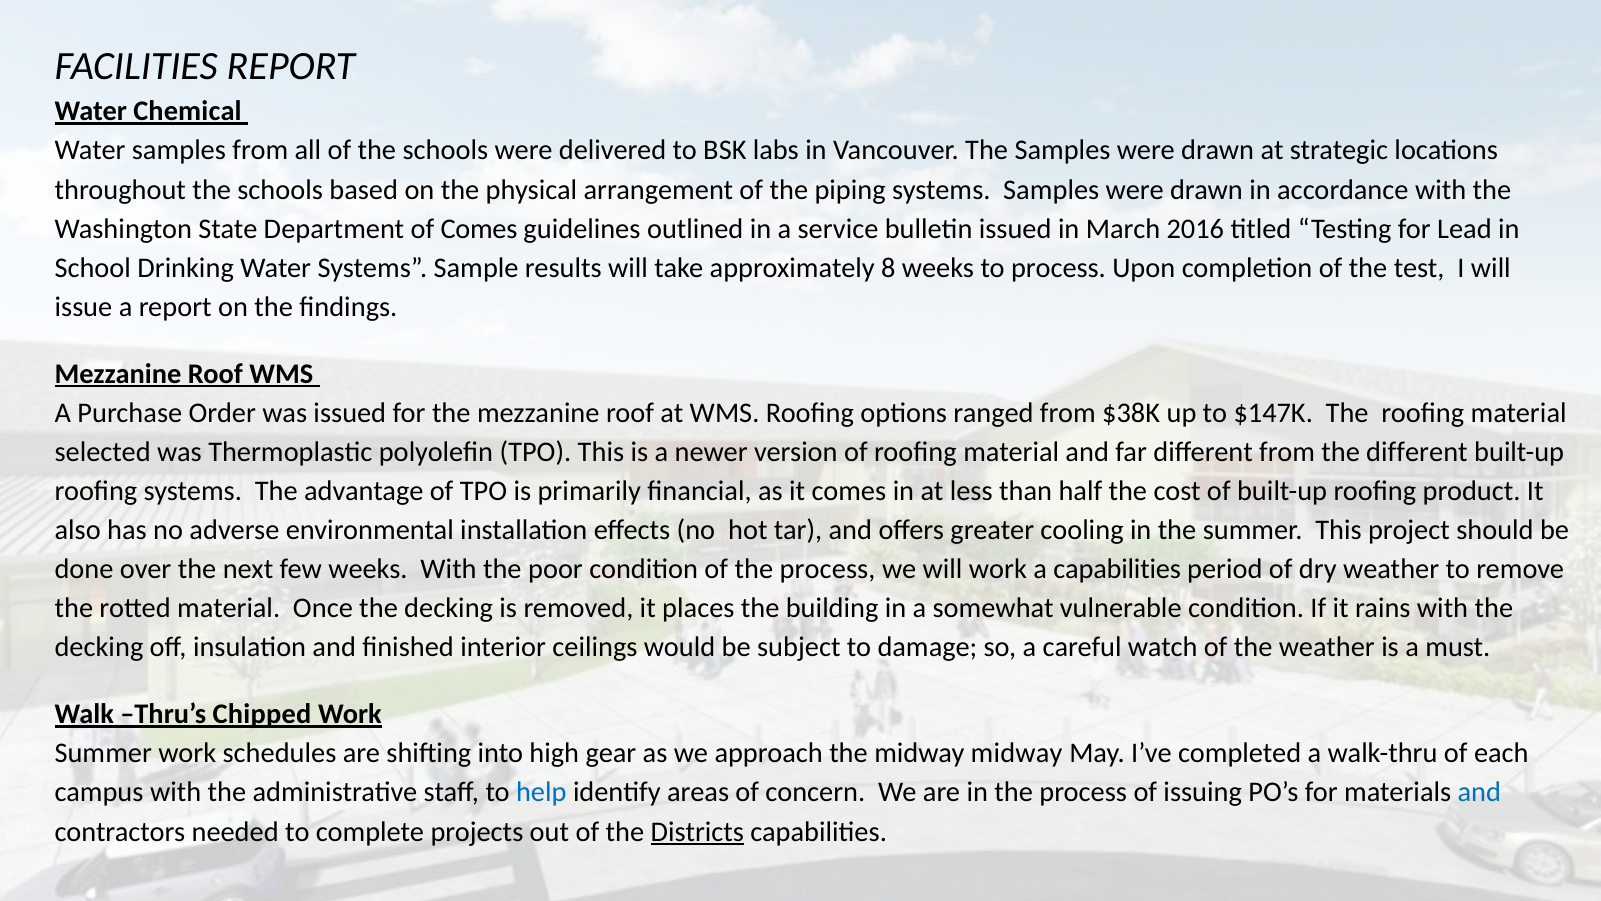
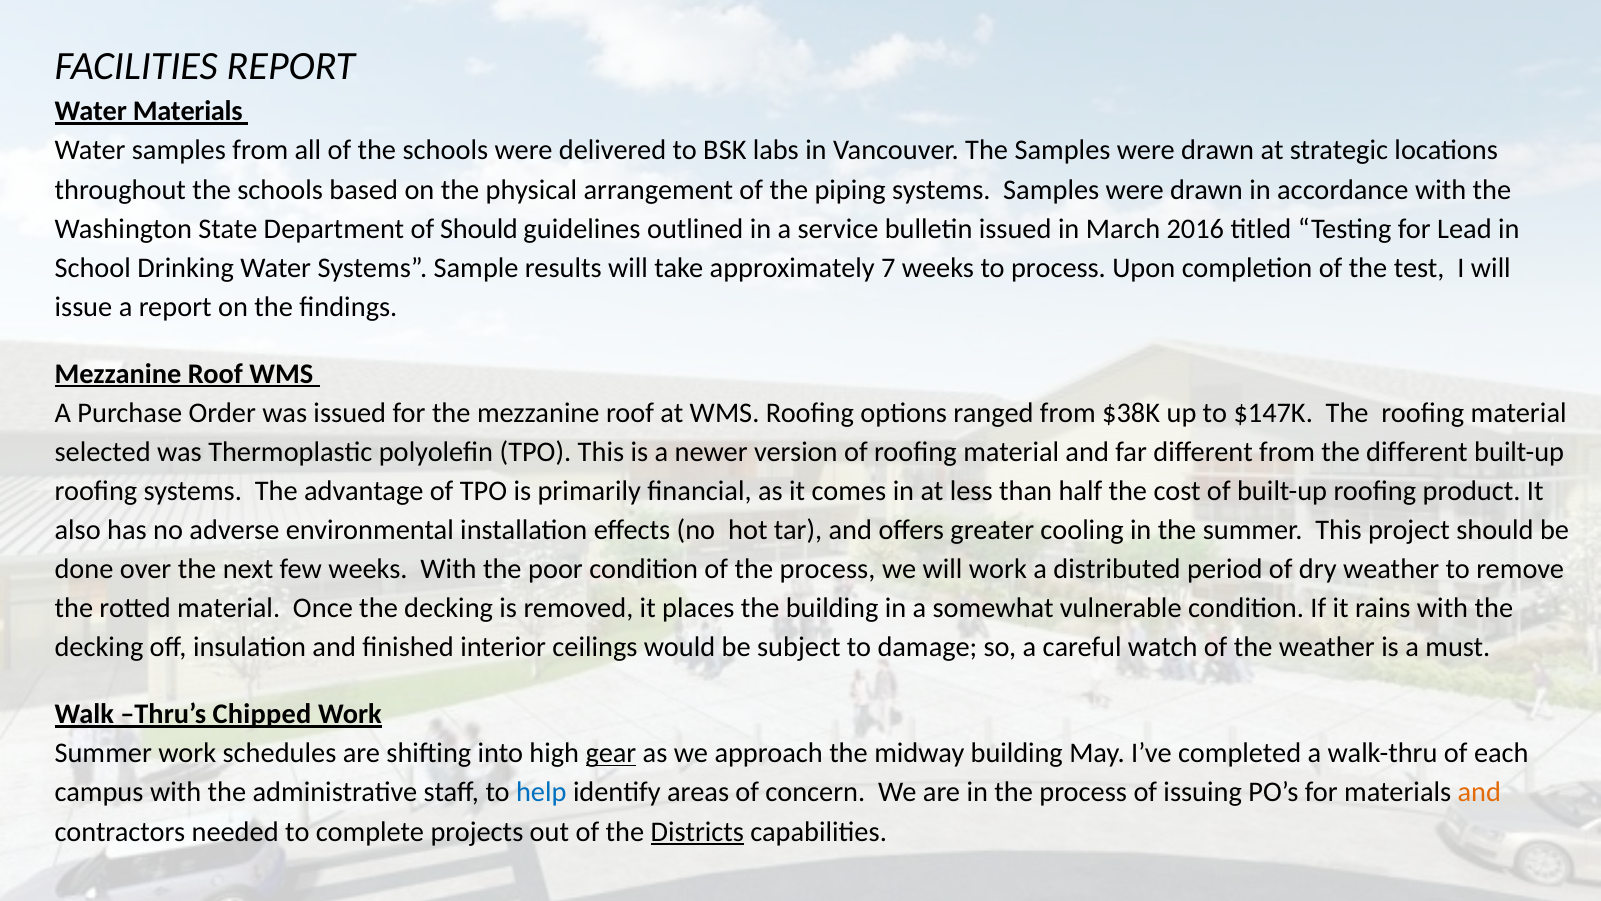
Water Chemical: Chemical -> Materials
of Comes: Comes -> Should
8: 8 -> 7
a capabilities: capabilities -> distributed
gear underline: none -> present
midway midway: midway -> building
and at (1479, 792) colour: blue -> orange
